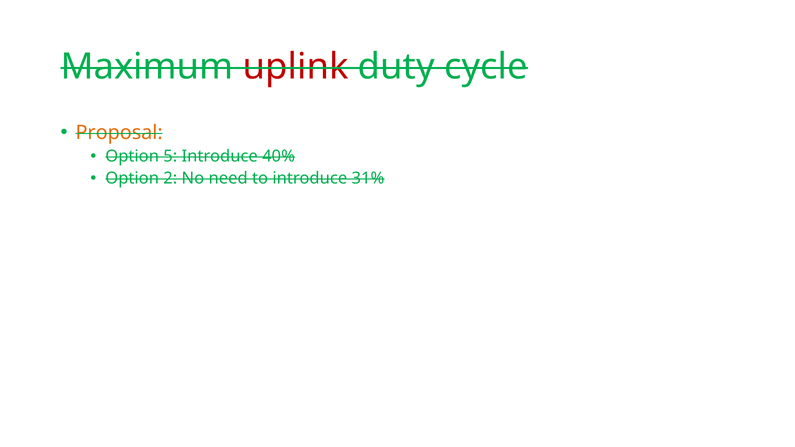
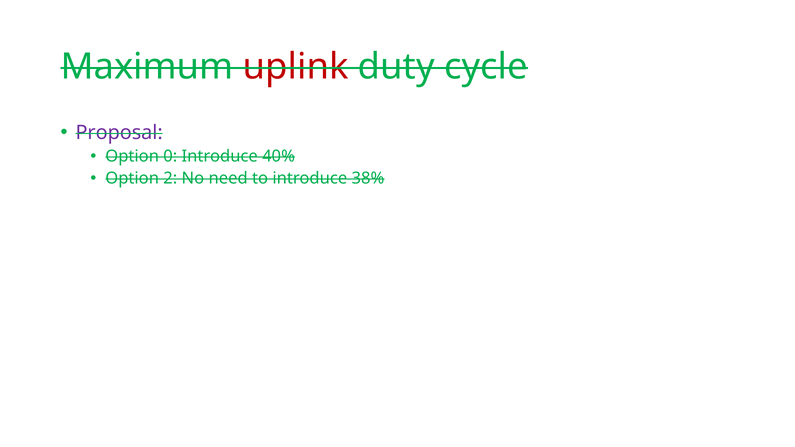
Proposal colour: orange -> purple
5: 5 -> 0
31%: 31% -> 38%
